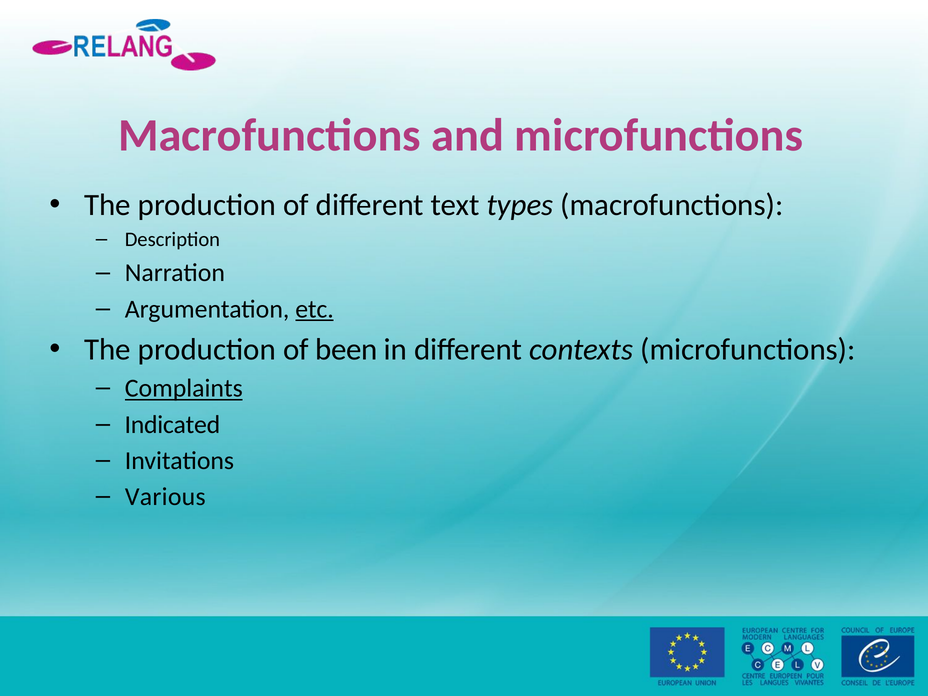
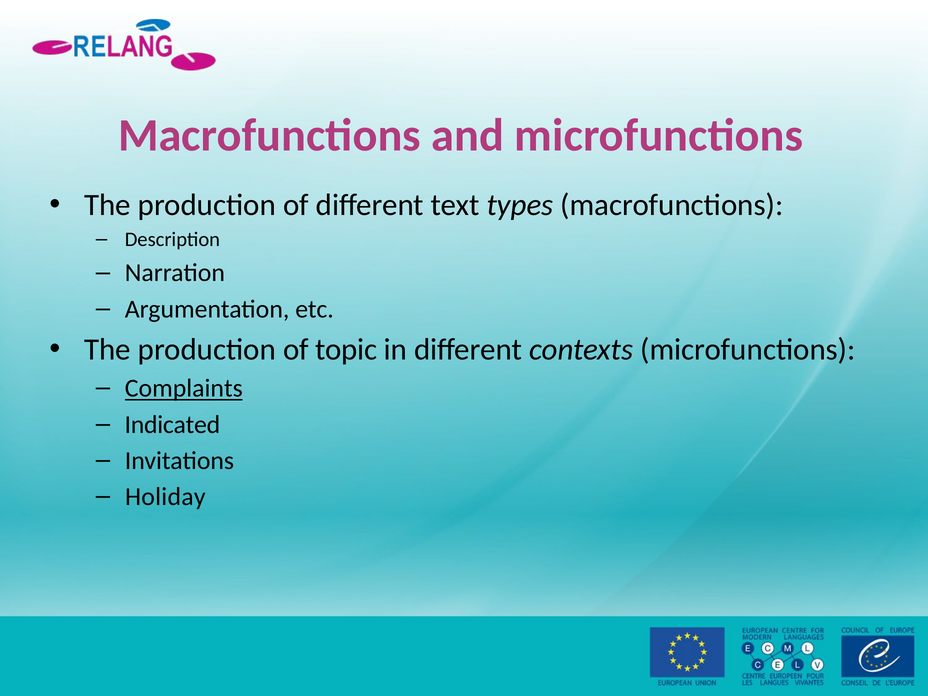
etc underline: present -> none
been: been -> topic
Various: Various -> Holiday
